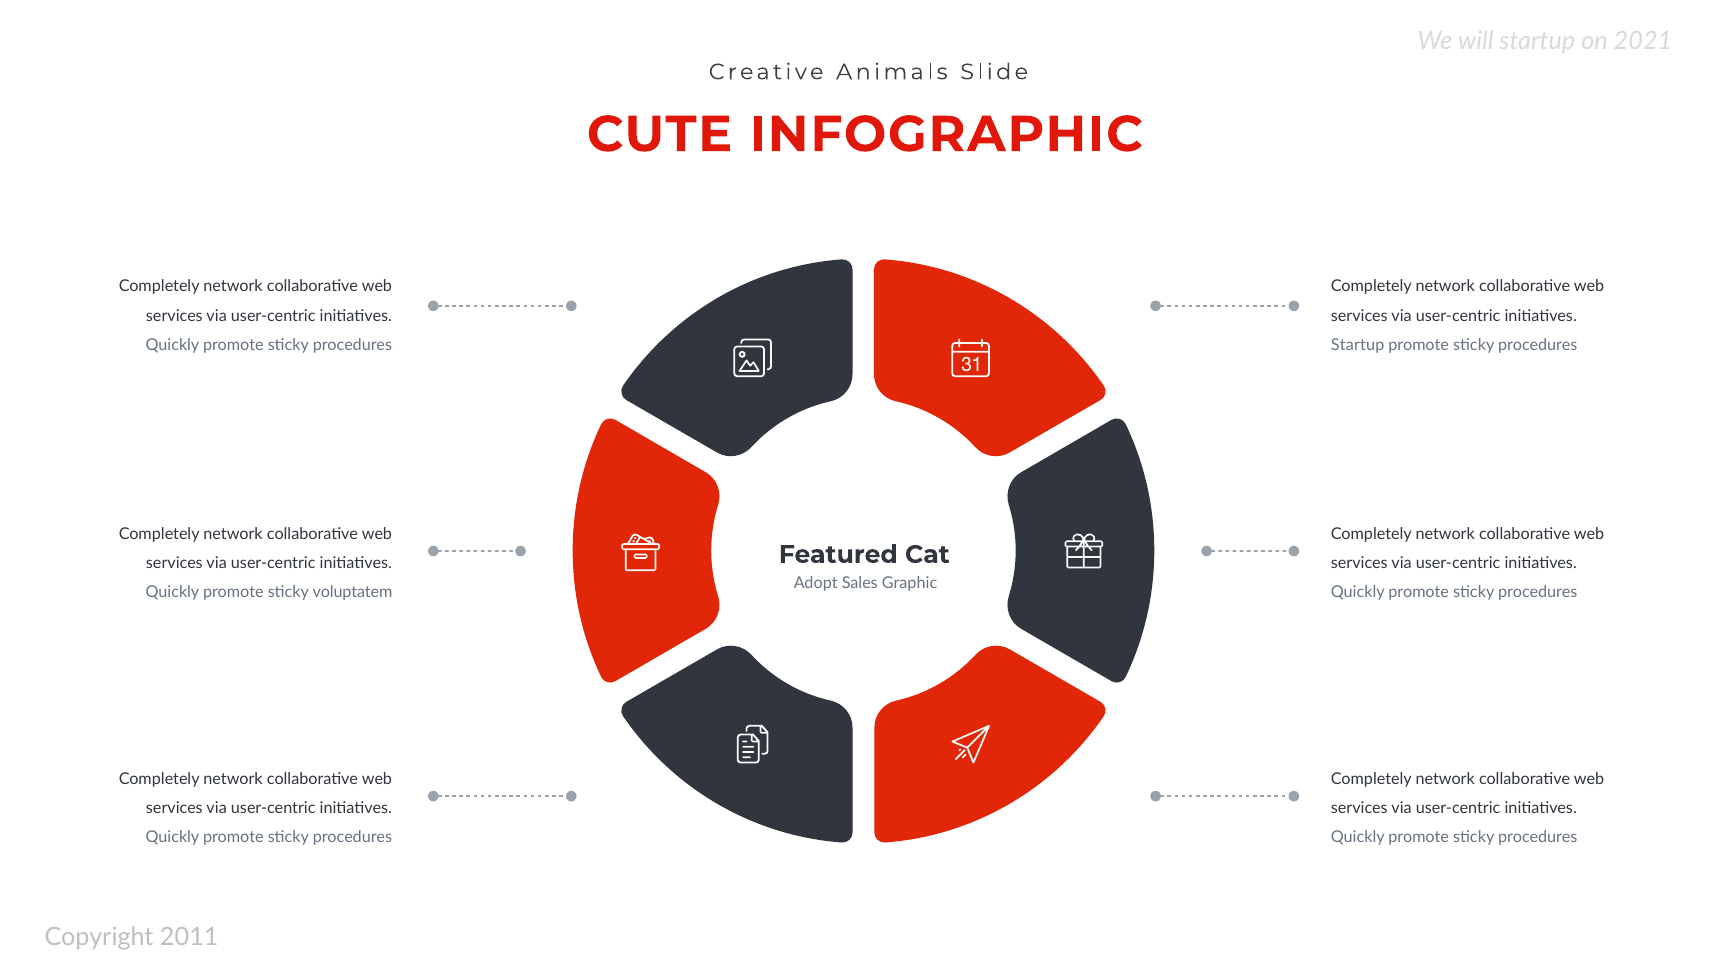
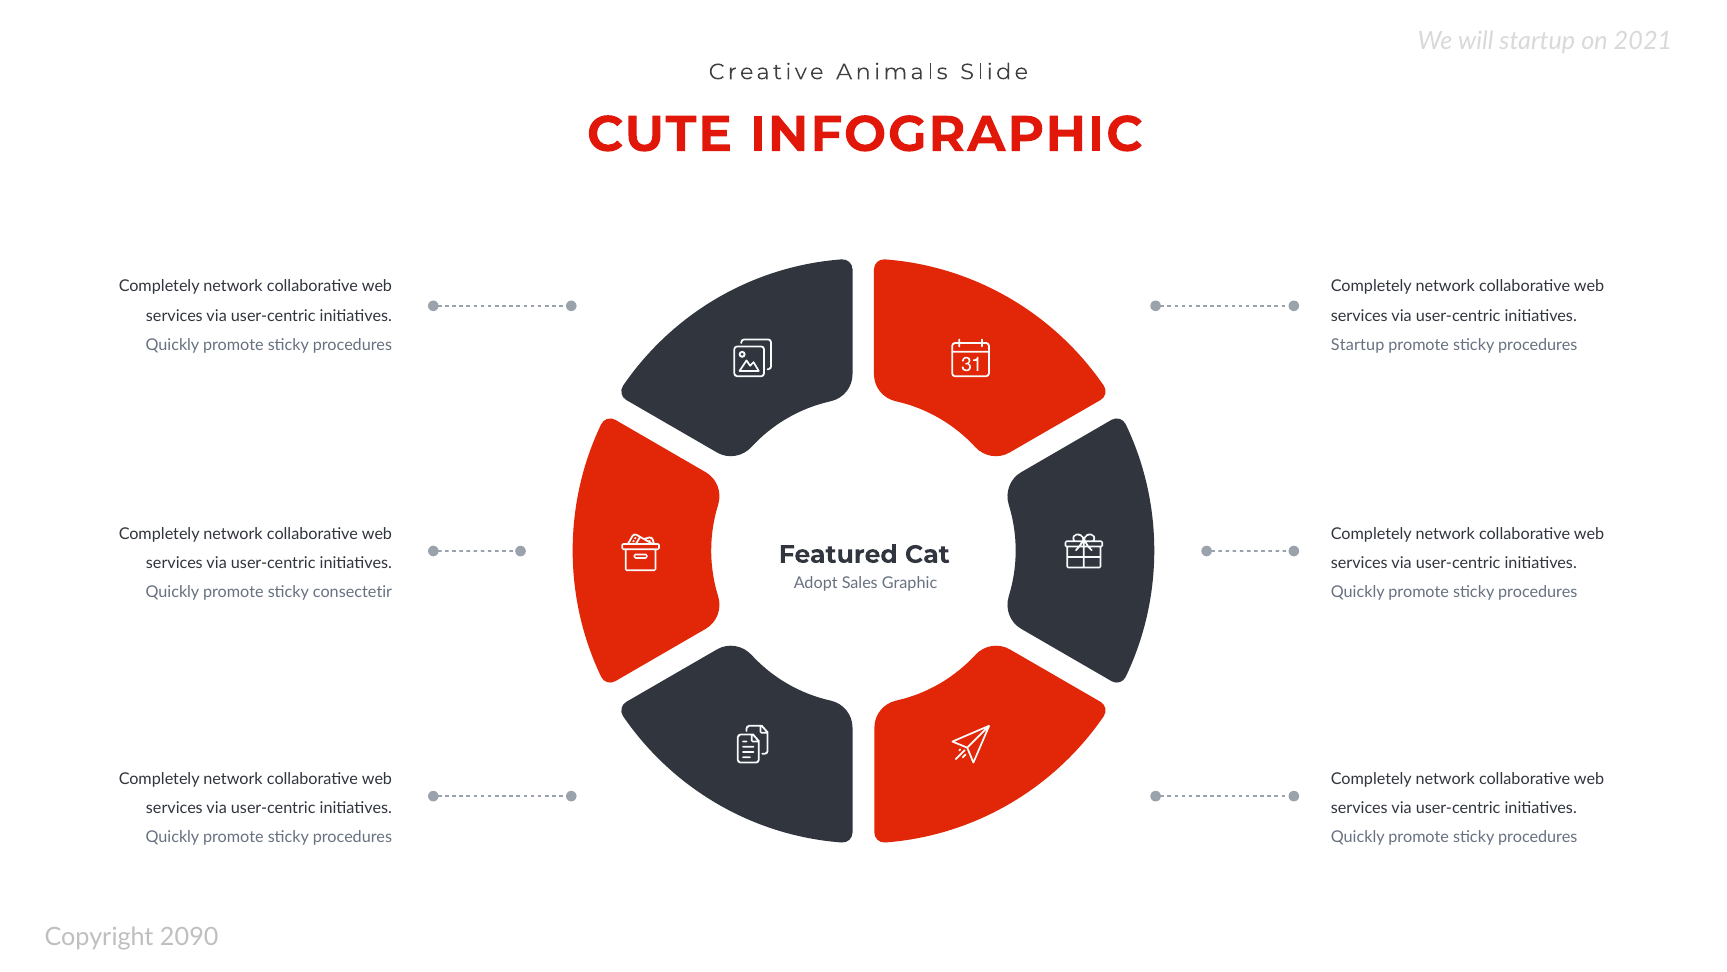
voluptatem: voluptatem -> consectetir
2011: 2011 -> 2090
